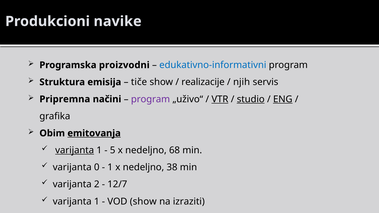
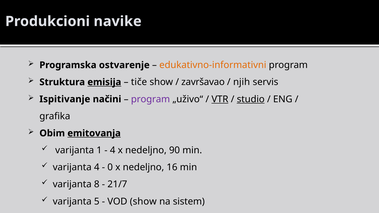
proizvodni: proizvodni -> ostvarenje
edukativno-informativni colour: blue -> orange
emisija underline: none -> present
realizacije: realizacije -> završavao
Pripremna: Pripremna -> Ispitivanje
ENG underline: present -> none
varijanta at (75, 150) underline: present -> none
5 at (113, 150): 5 -> 4
68: 68 -> 90
varijanta 0: 0 -> 4
1 at (110, 167): 1 -> 0
38: 38 -> 16
2: 2 -> 8
12/7: 12/7 -> 21/7
1 at (97, 202): 1 -> 5
izraziti: izraziti -> sistem
